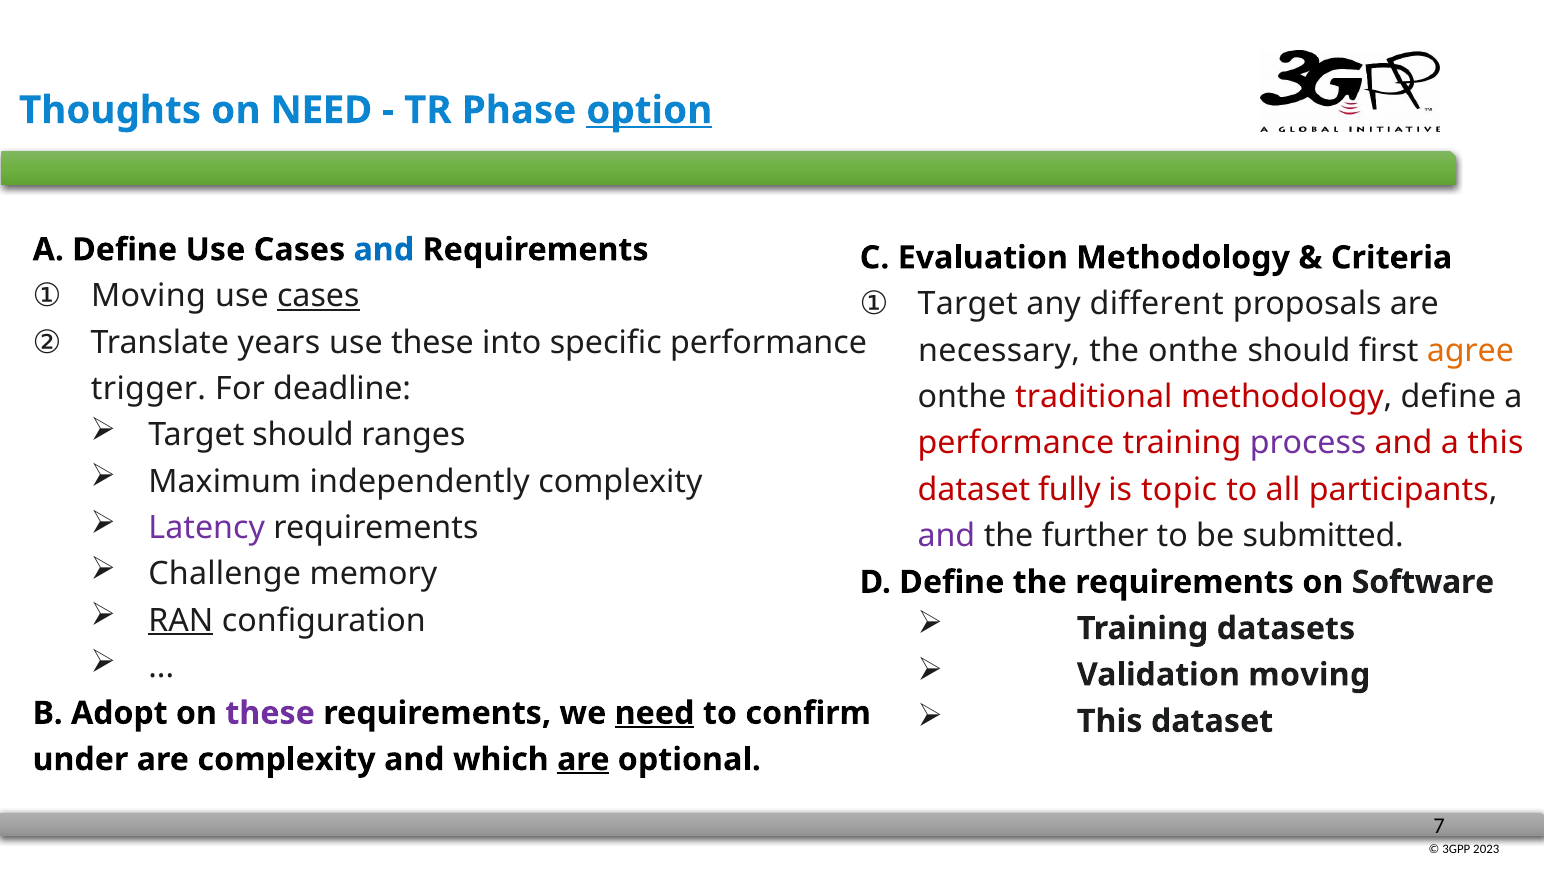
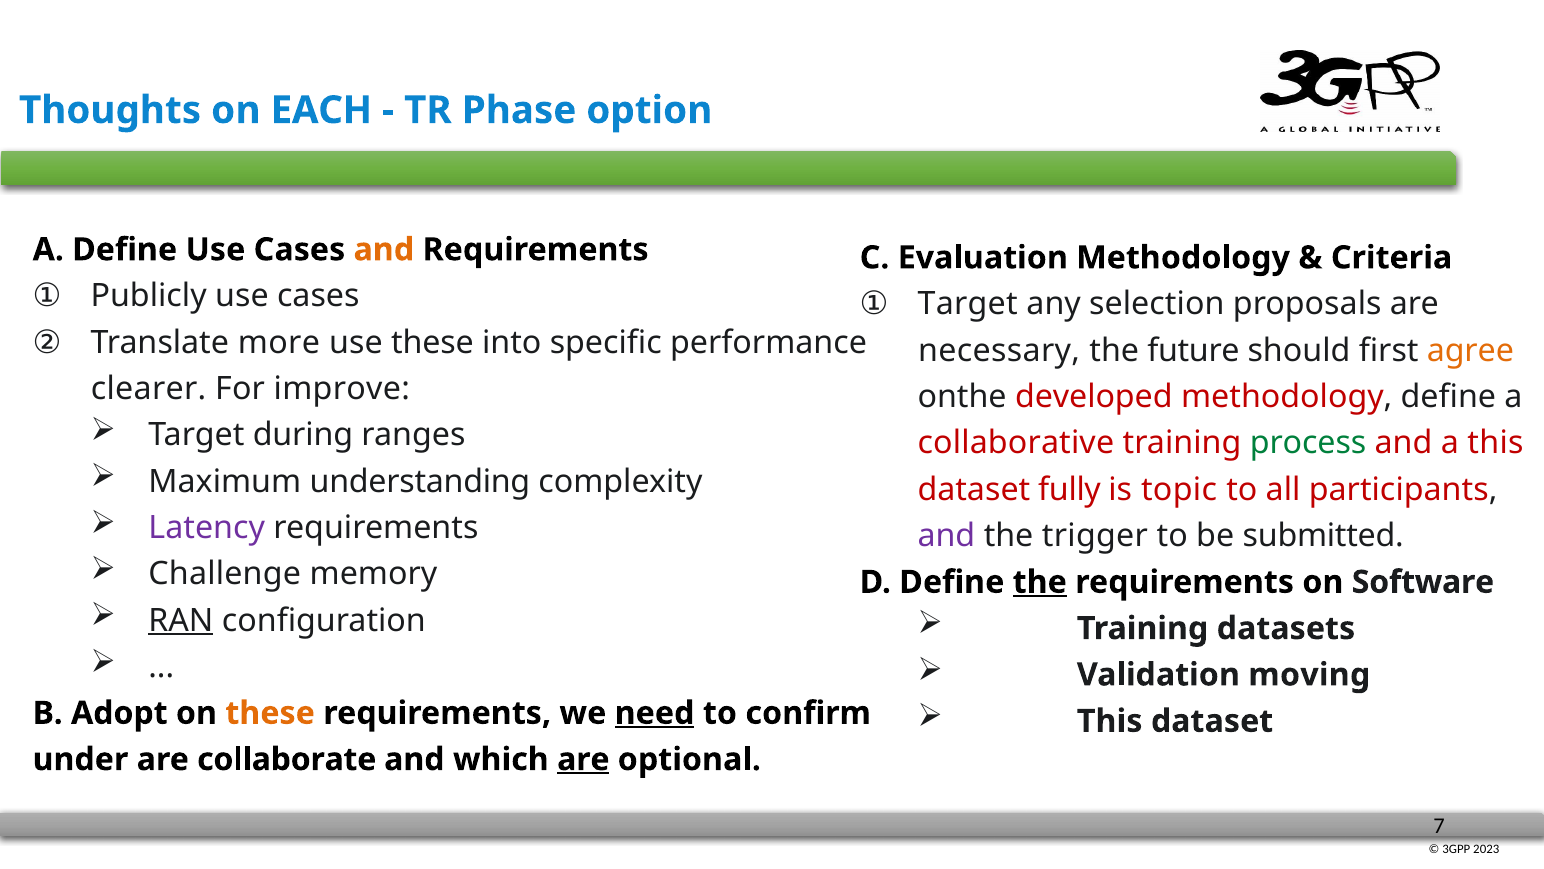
on NEED: NEED -> EACH
option underline: present -> none
and at (384, 250) colour: blue -> orange
Moving at (148, 296): Moving -> Publicly
cases at (318, 296) underline: present -> none
different: different -> selection
years: years -> more
the onthe: onthe -> future
trigger: trigger -> clearer
deadline: deadline -> improve
traditional: traditional -> developed
Target should: should -> during
performance at (1016, 443): performance -> collaborative
process colour: purple -> green
independently: independently -> understanding
further: further -> trigger
the at (1040, 582) underline: none -> present
these at (270, 713) colour: purple -> orange
are complexity: complexity -> collaborate
